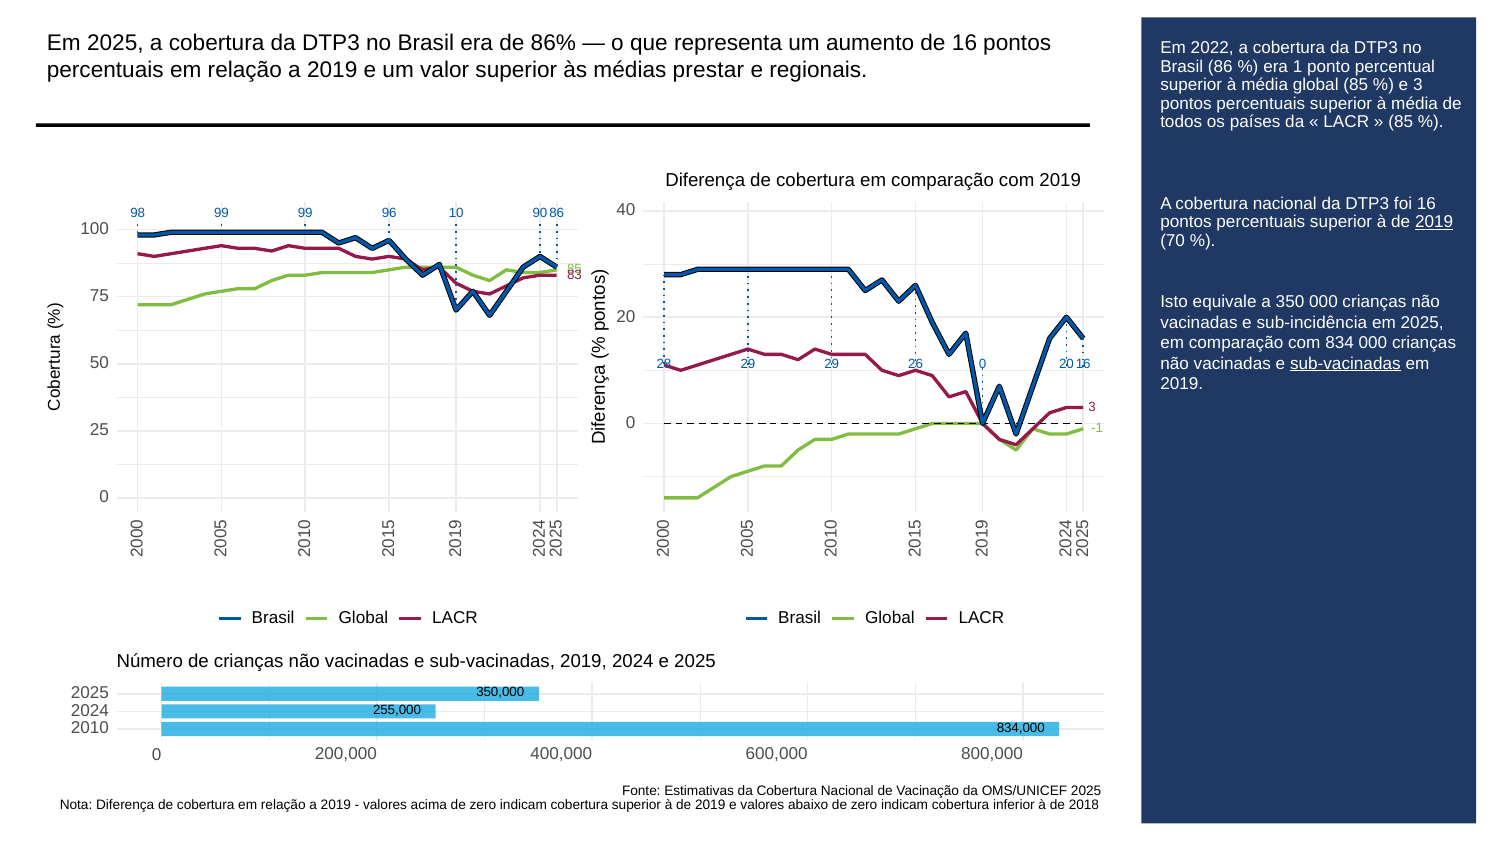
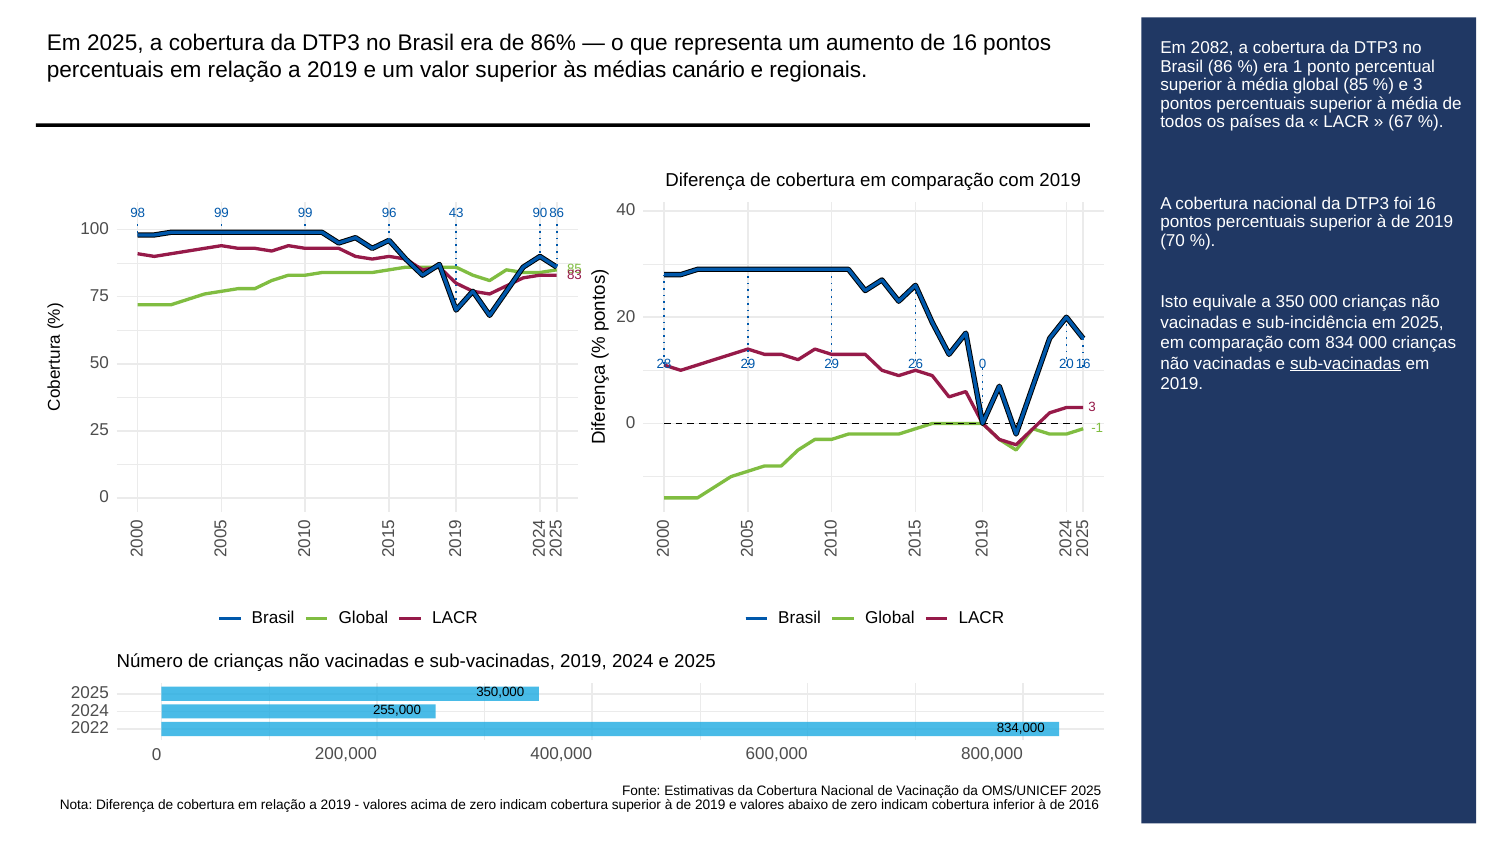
2022: 2022 -> 2082
prestar: prestar -> canário
85 at (1401, 122): 85 -> 67
10: 10 -> 43
2019 at (1434, 222) underline: present -> none
2010: 2010 -> 2022
de 2018: 2018 -> 2016
